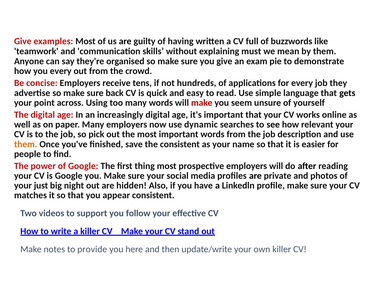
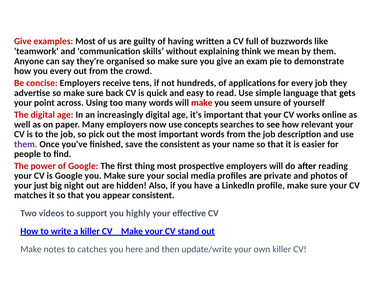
must: must -> think
dynamic: dynamic -> concepts
them at (26, 144) colour: orange -> purple
follow: follow -> highly
provide: provide -> catches
